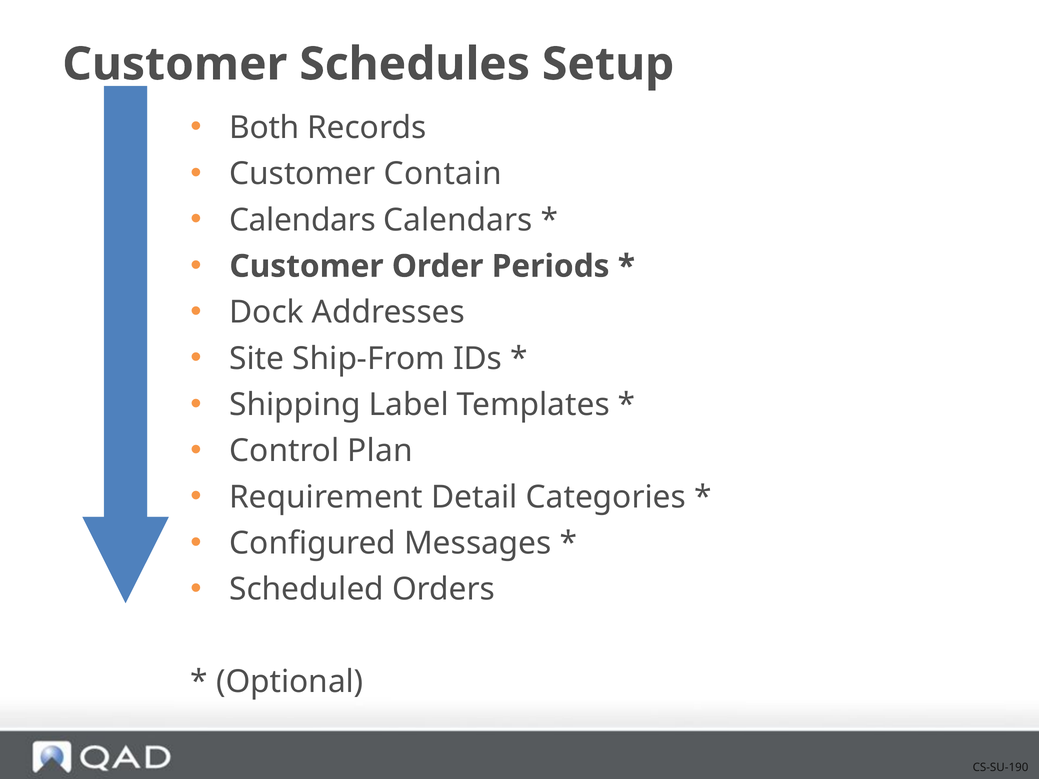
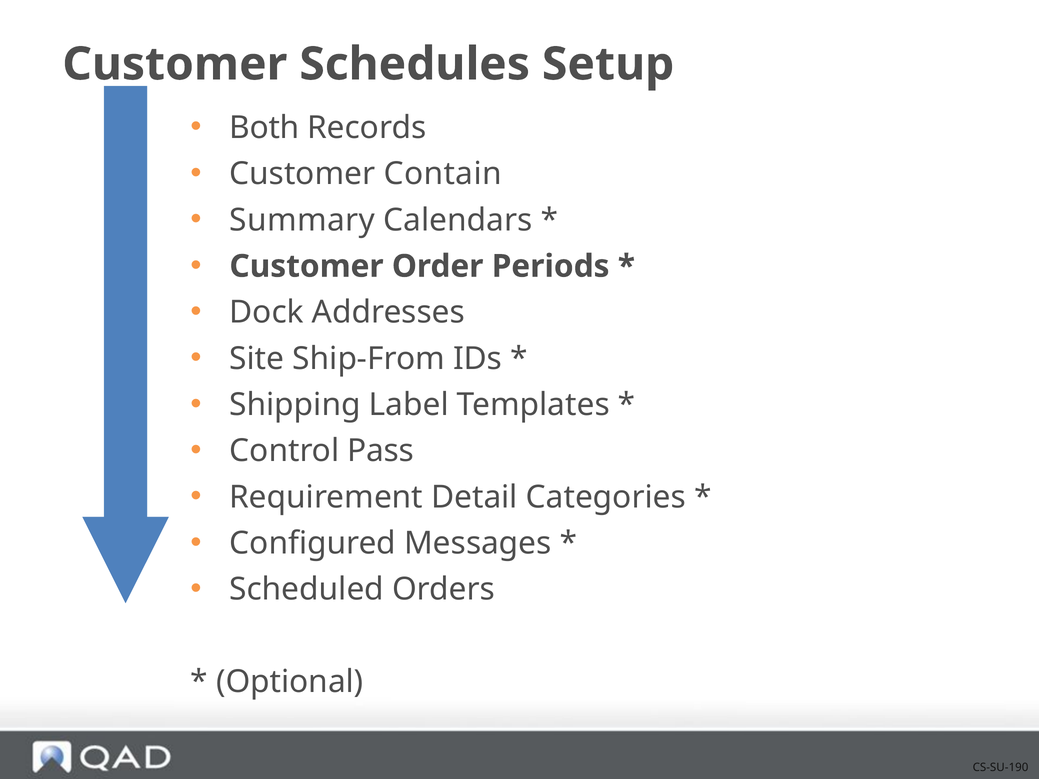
Calendars at (302, 220): Calendars -> Summary
Plan: Plan -> Pass
